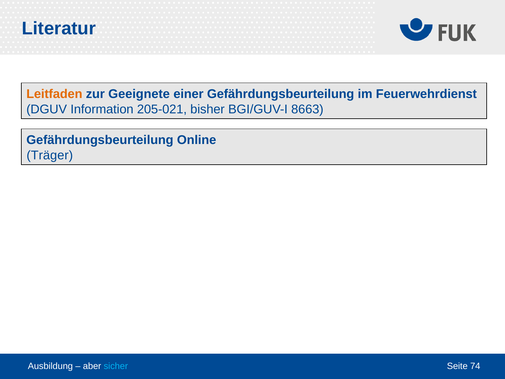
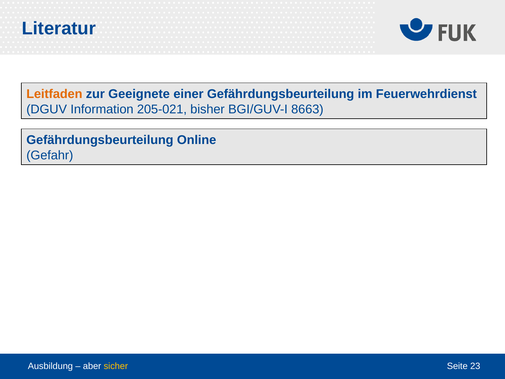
Träger: Träger -> Gefahr
sicher colour: light blue -> yellow
74: 74 -> 23
